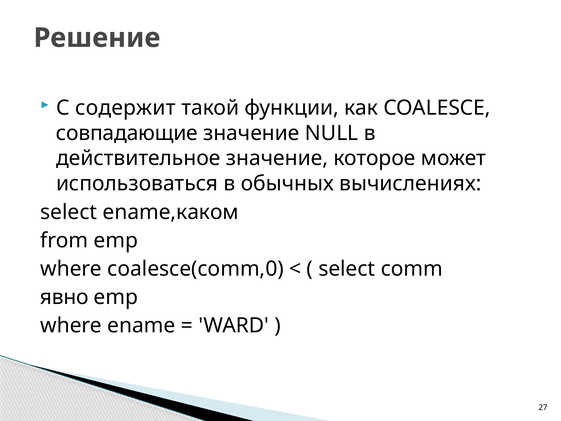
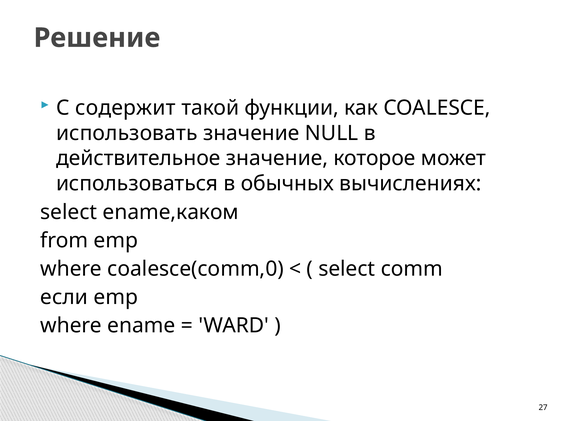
совпадающие: совпадающие -> использовать
явно: явно -> если
